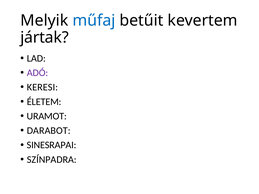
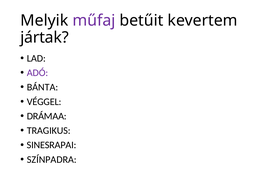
műfaj colour: blue -> purple
KERESI: KERESI -> BÁNTA
ÉLETEM: ÉLETEM -> VÉGGEL
URAMOT: URAMOT -> DRÁMAA
DARABOT: DARABOT -> TRAGIKUS
